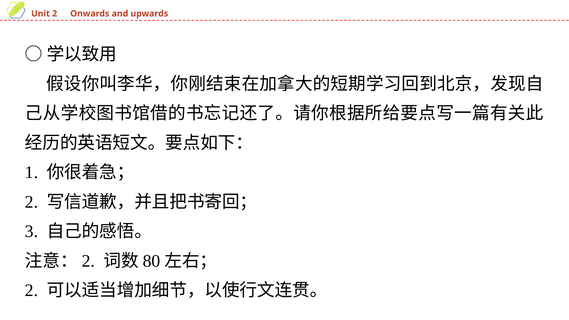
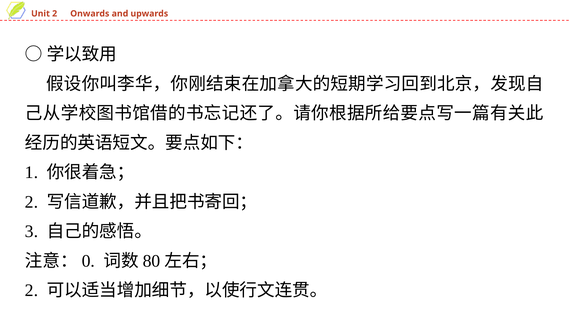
2 at (88, 261): 2 -> 0
